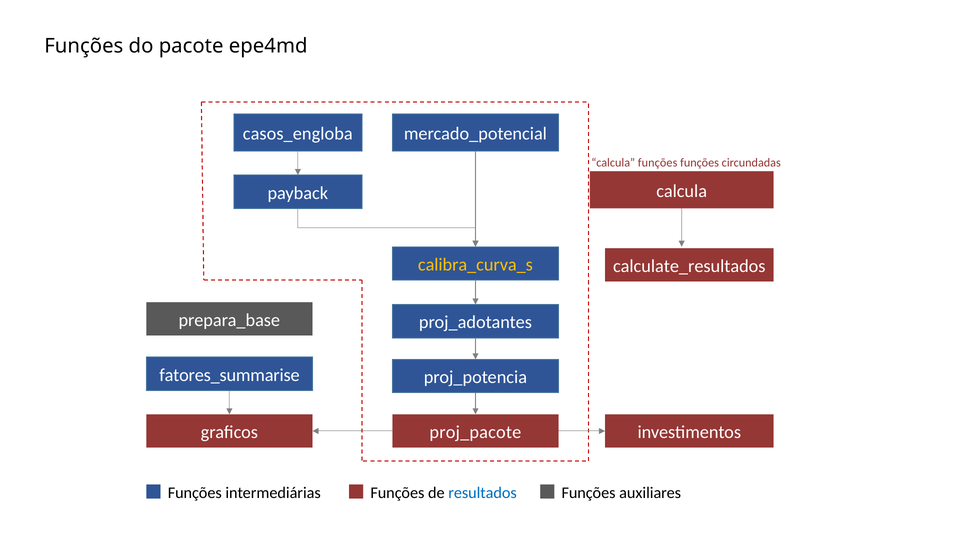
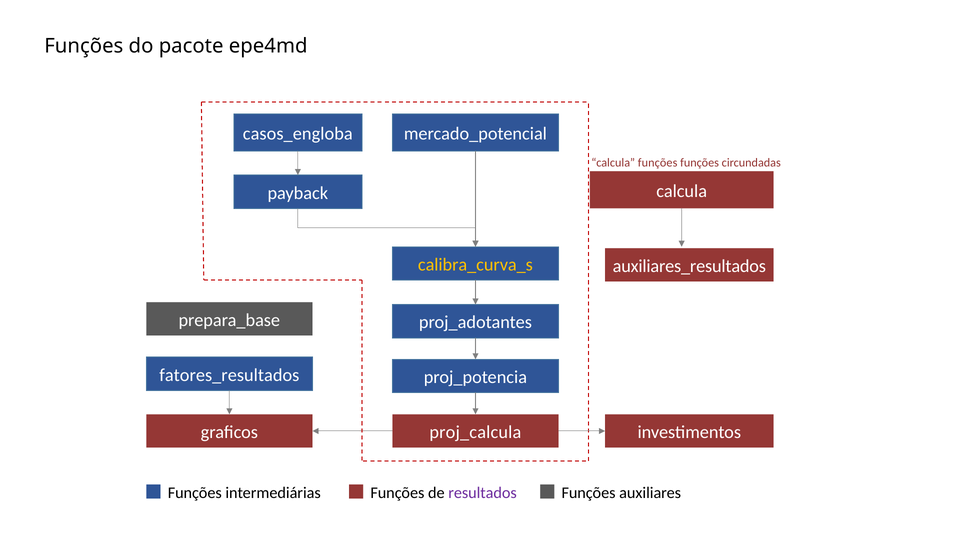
calculate_resultados: calculate_resultados -> auxiliares_resultados
fatores_summarise: fatores_summarise -> fatores_resultados
proj_pacote: proj_pacote -> proj_calcula
resultados colour: blue -> purple
